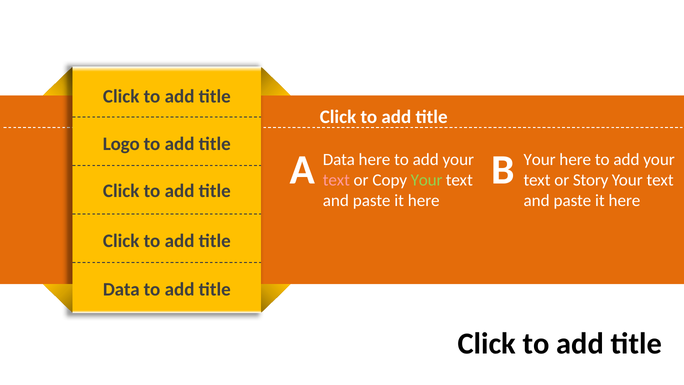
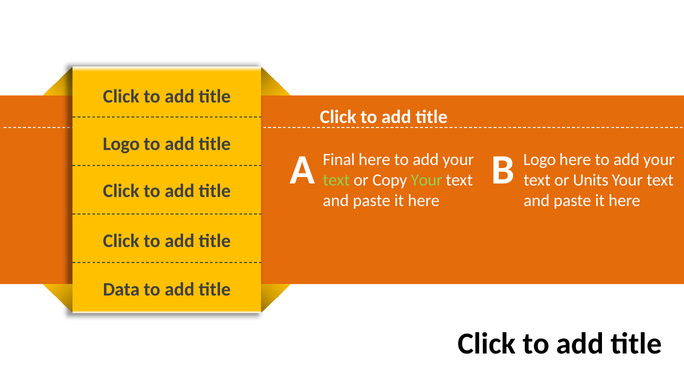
Data at (339, 160): Data -> Final
A Your: Your -> Logo
text at (336, 180) colour: pink -> light green
Story: Story -> Units
